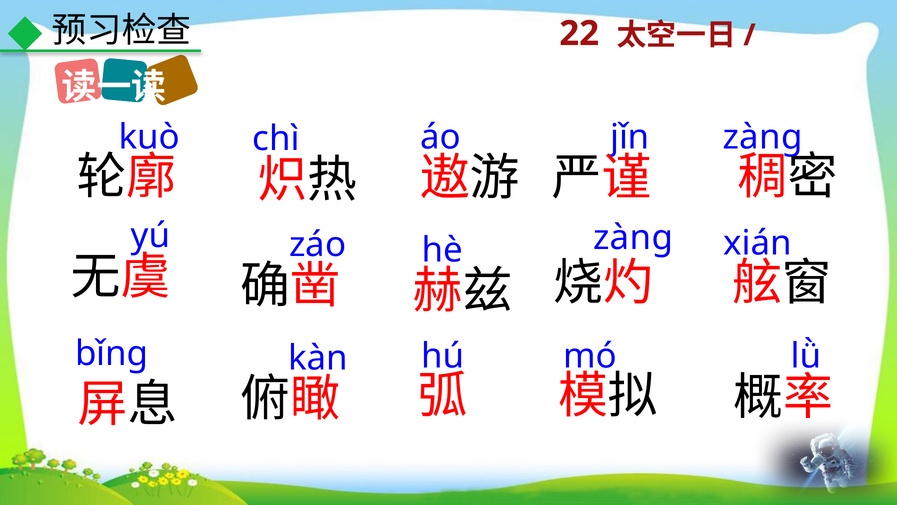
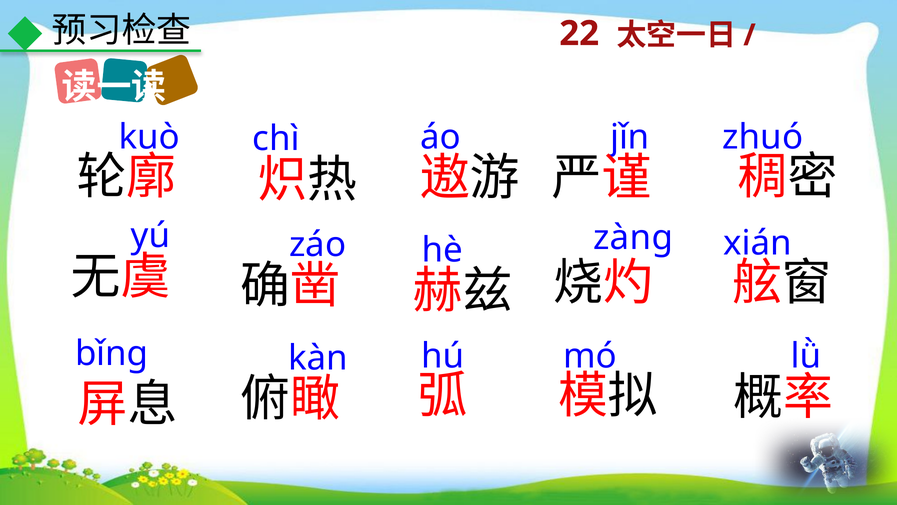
áo zàng: zàng -> zhuó
